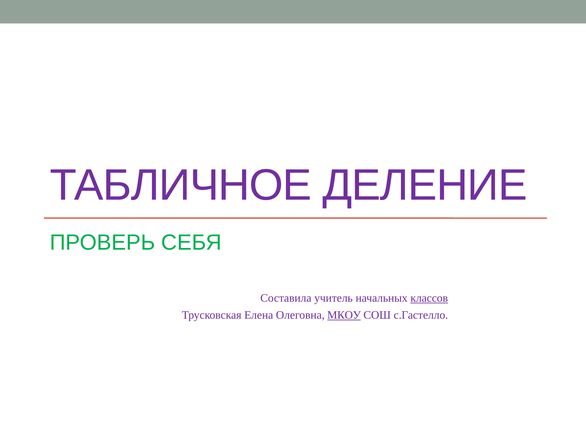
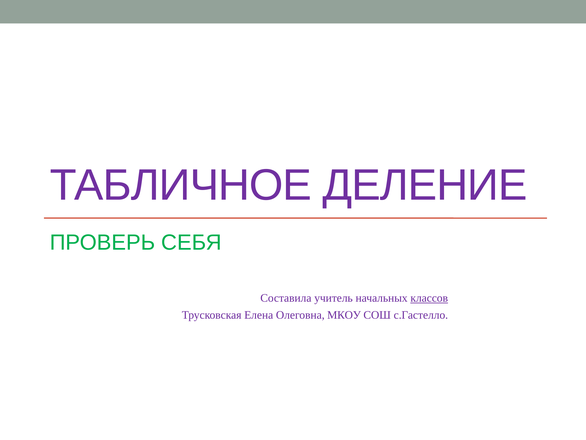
МКОУ underline: present -> none
